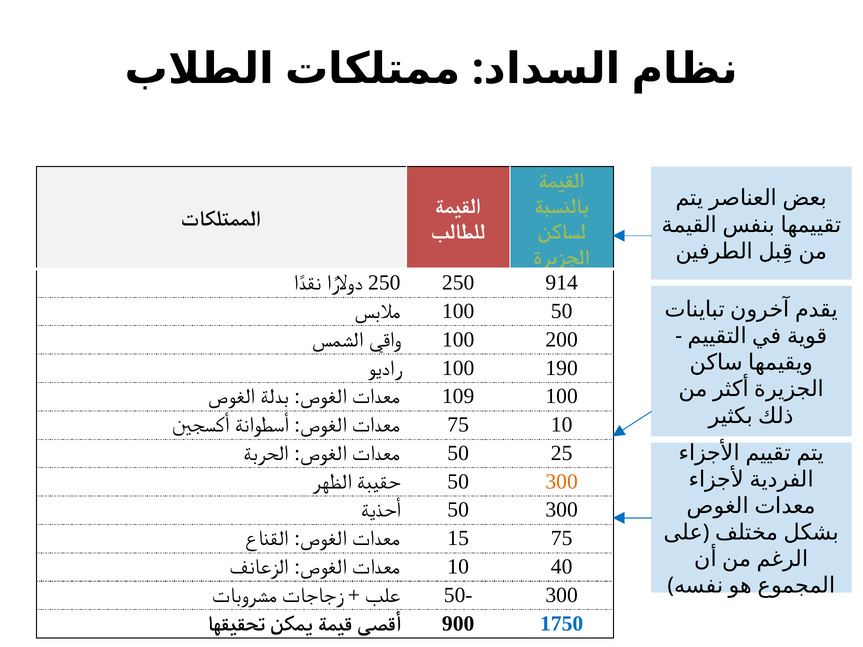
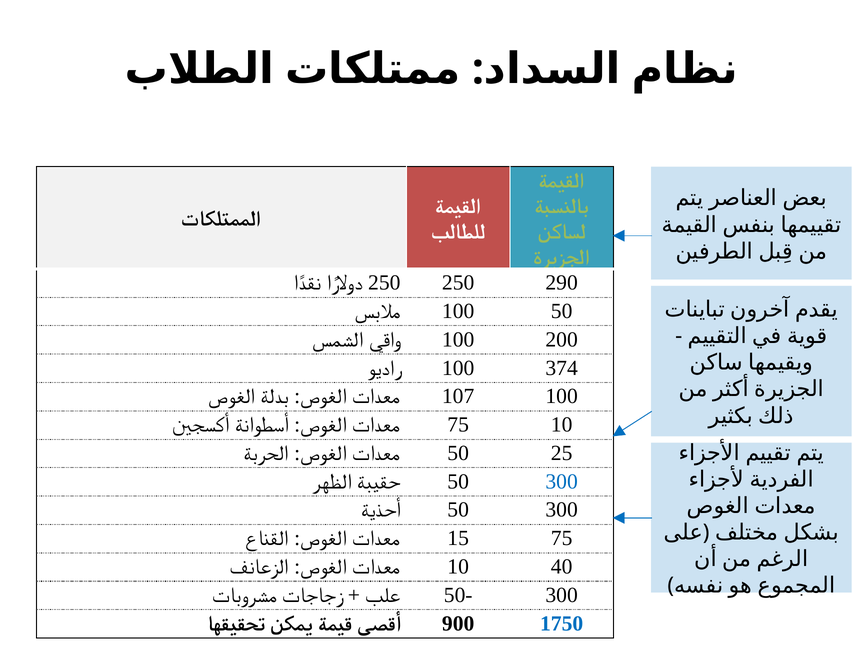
914: 914 -> 290
190: 190 -> 374
109: 109 -> 107
300 at (562, 482) colour: orange -> blue
